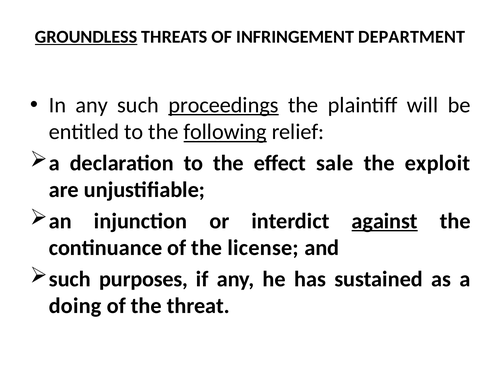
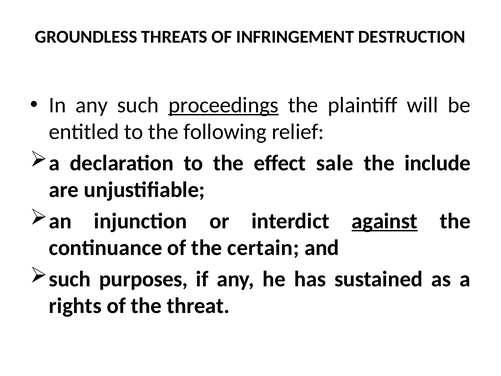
GROUNDLESS underline: present -> none
DEPARTMENT: DEPARTMENT -> DESTRUCTION
following underline: present -> none
exploit: exploit -> include
license: license -> certain
doing: doing -> rights
